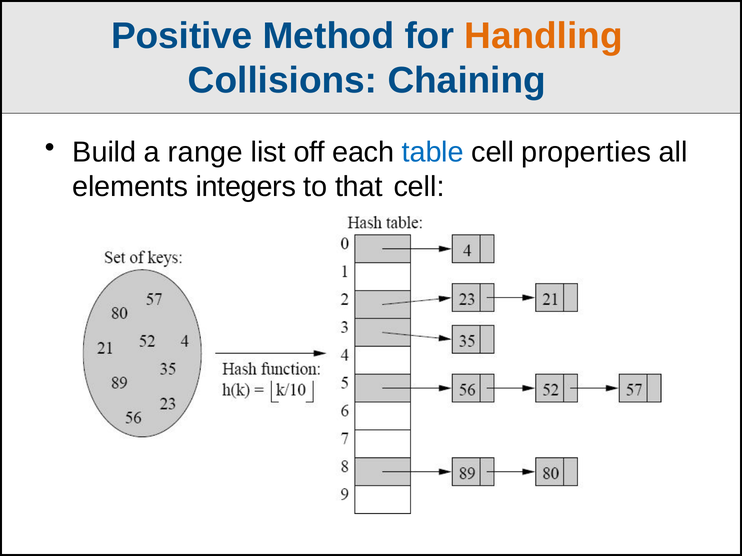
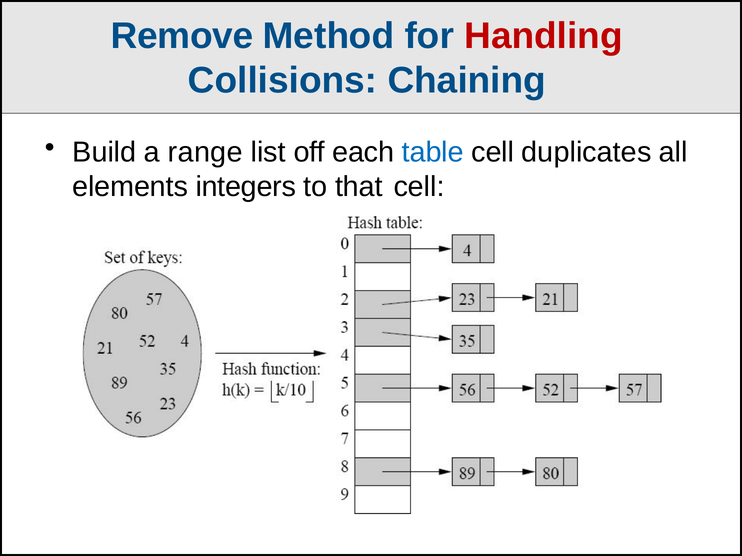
Positive: Positive -> Remove
Handling colour: orange -> red
properties: properties -> duplicates
